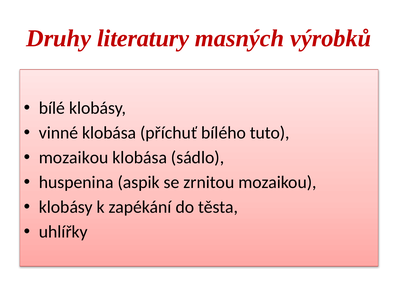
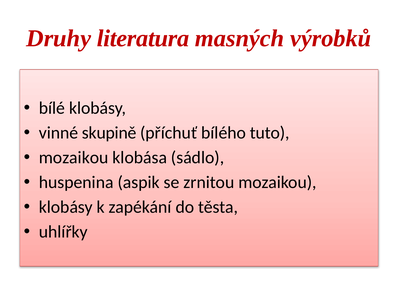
literatury: literatury -> literatura
vinné klobása: klobása -> skupině
